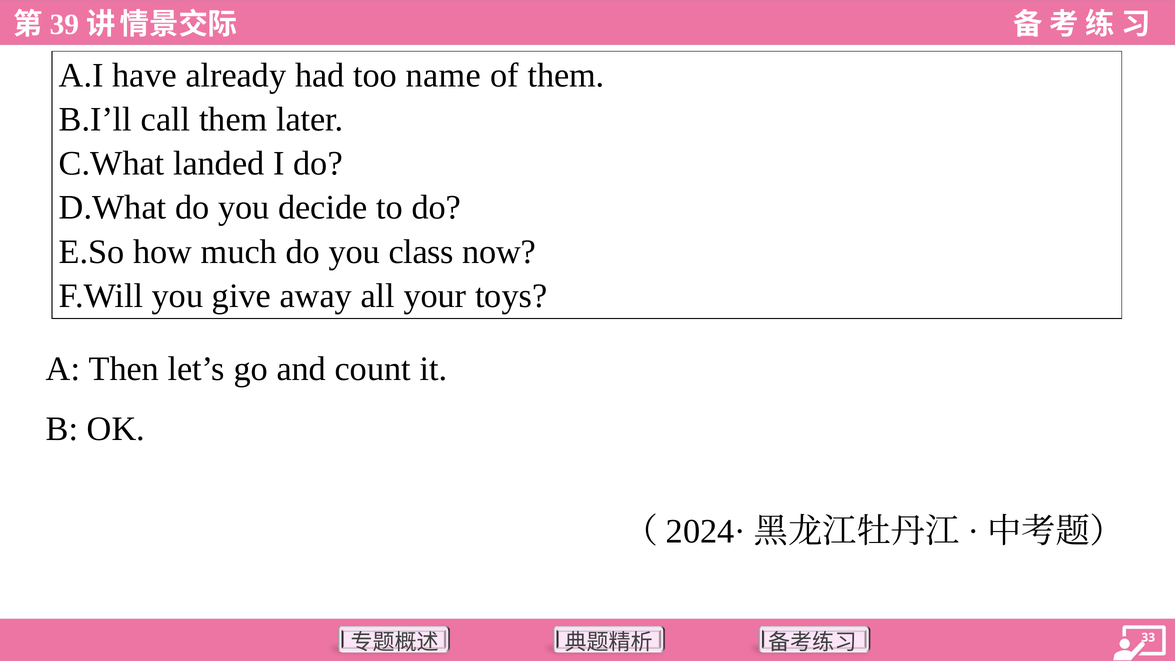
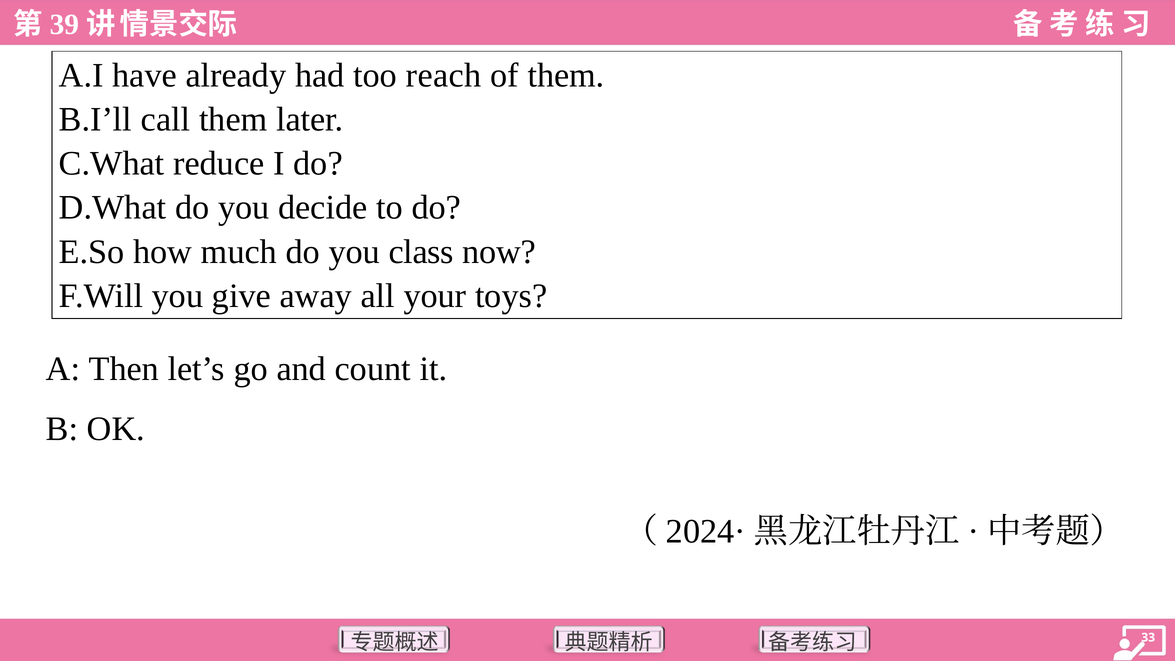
name: name -> reach
landed: landed -> reduce
